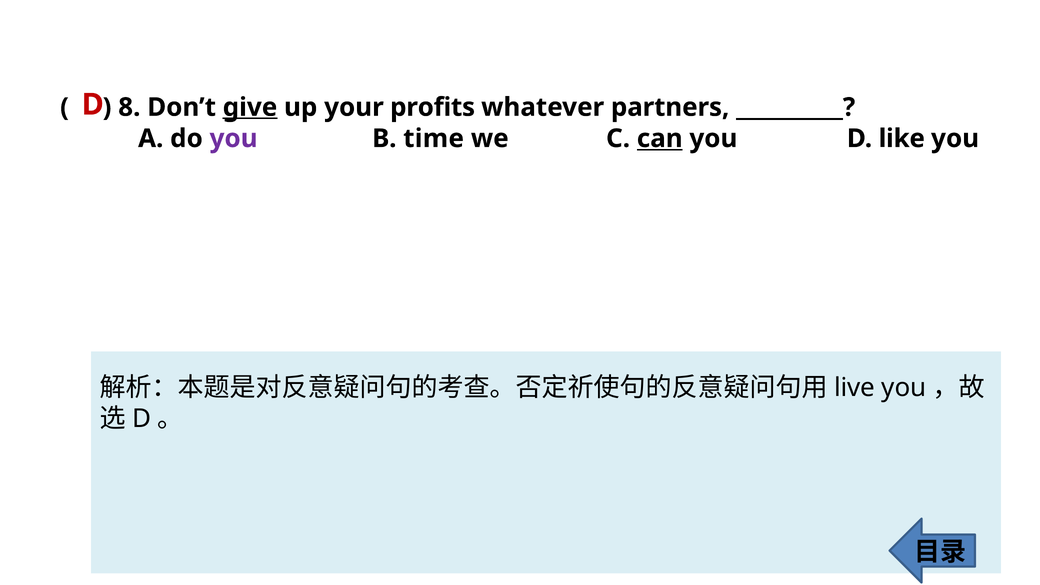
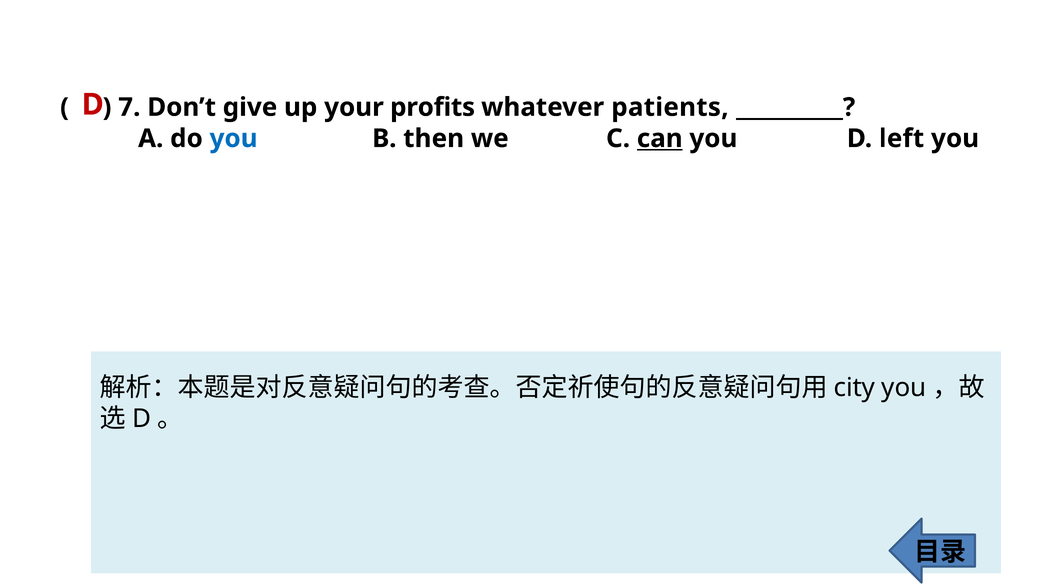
8: 8 -> 7
give underline: present -> none
partners: partners -> patients
you at (234, 138) colour: purple -> blue
time: time -> then
like: like -> left
live: live -> city
